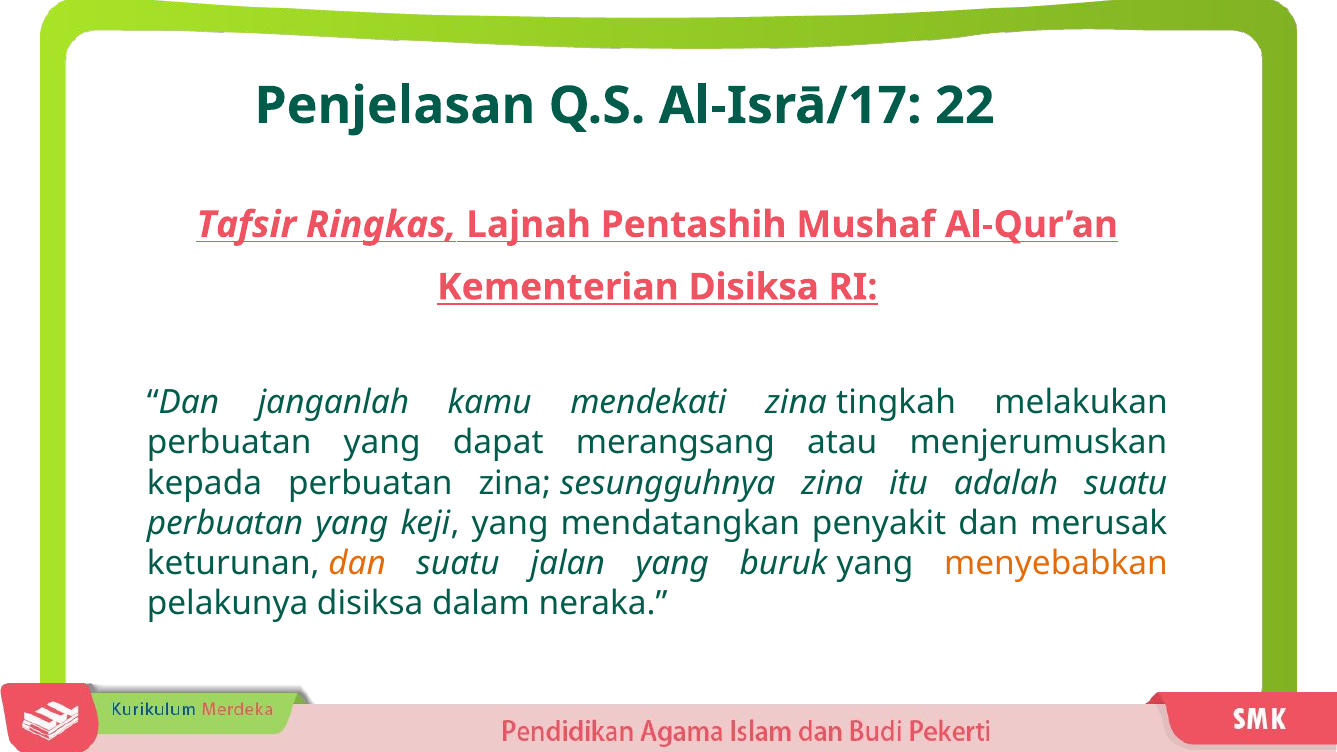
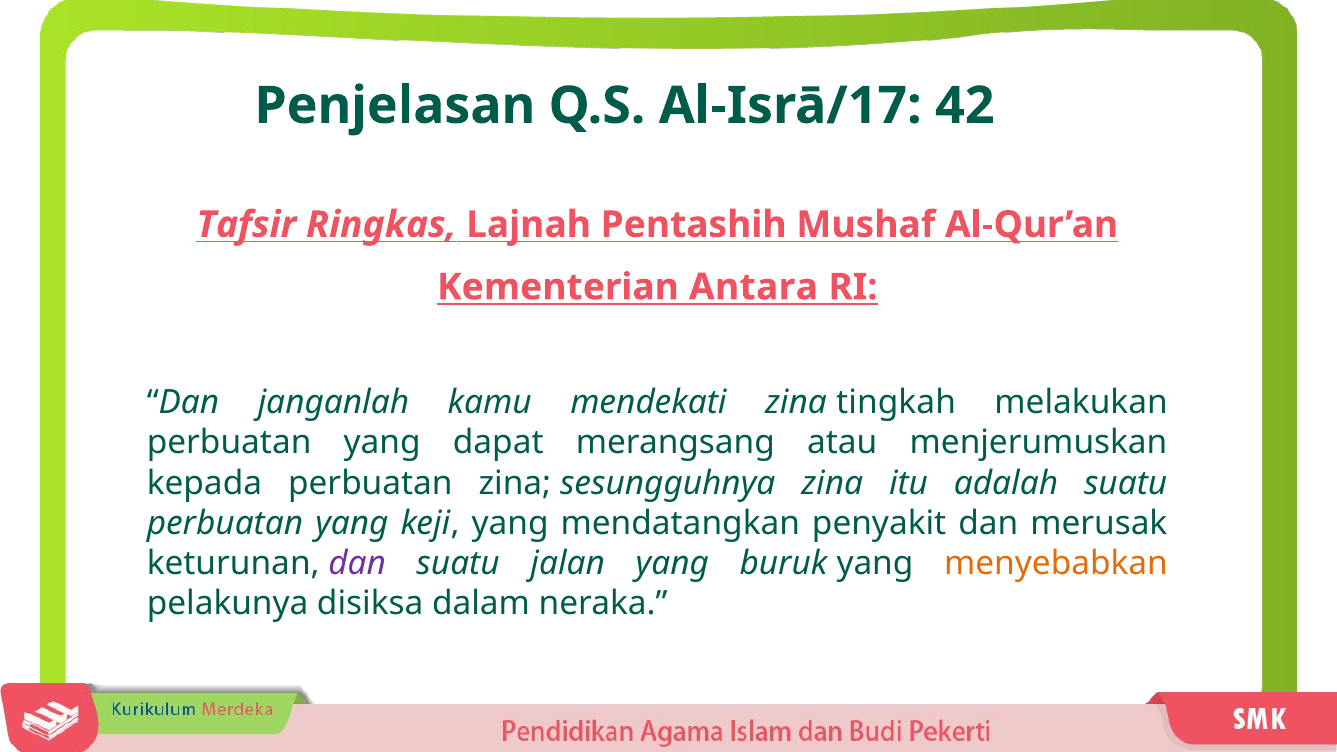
22: 22 -> 42
Kementerian Disiksa: Disiksa -> Antara
dan at (357, 563) colour: orange -> purple
